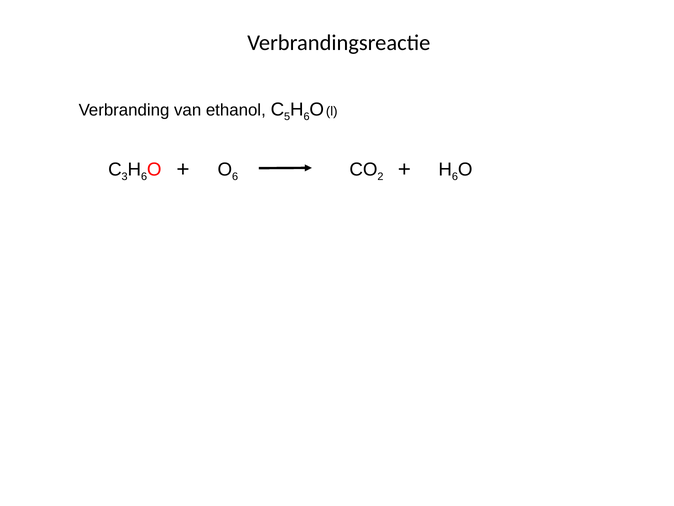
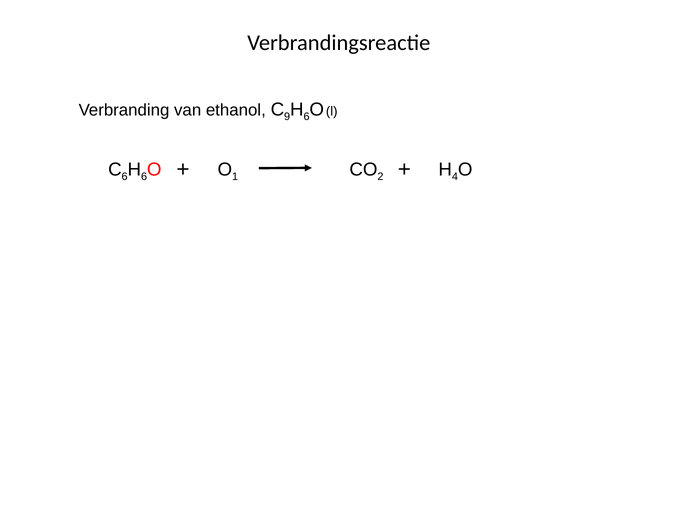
5: 5 -> 9
3 at (125, 176): 3 -> 6
6 at (235, 176): 6 -> 1
6 at (455, 176): 6 -> 4
